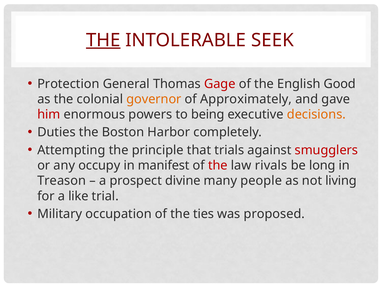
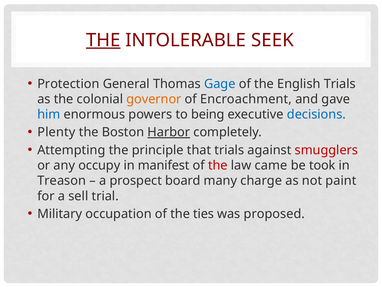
Gage colour: red -> blue
English Good: Good -> Trials
Approximately: Approximately -> Encroachment
him colour: red -> blue
decisions colour: orange -> blue
Duties: Duties -> Plenty
Harbor underline: none -> present
rivals: rivals -> came
long: long -> took
divine: divine -> board
people: people -> charge
living: living -> paint
like: like -> sell
